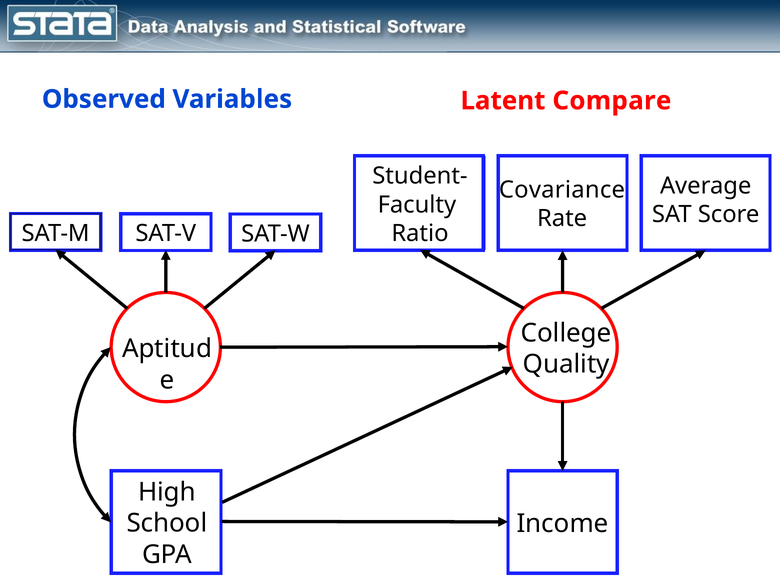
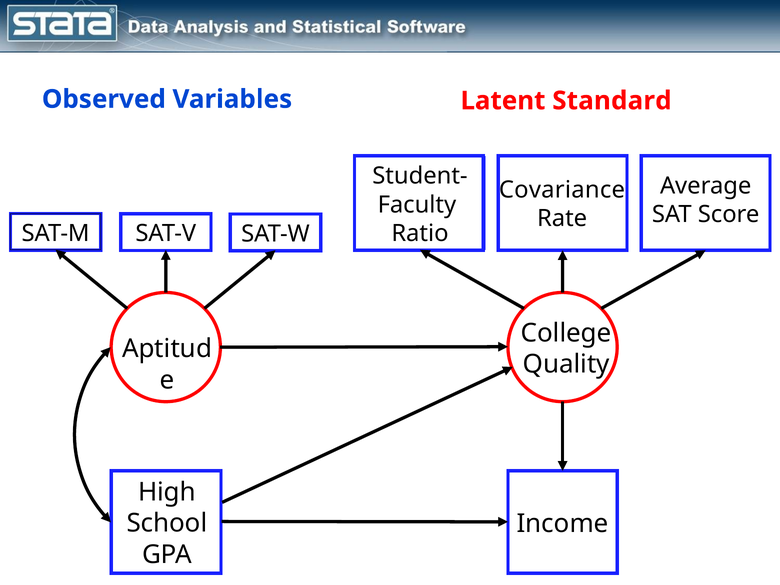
Compare: Compare -> Standard
